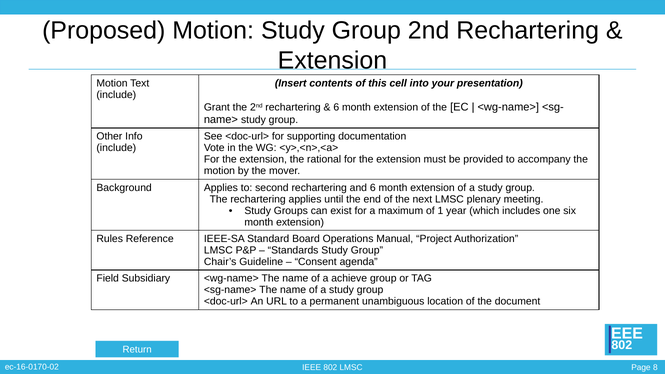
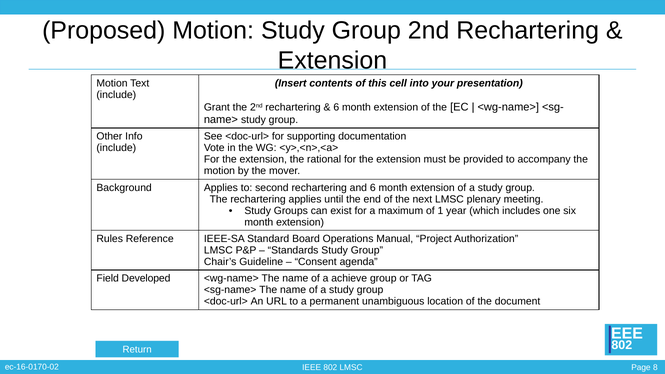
Subsidiary: Subsidiary -> Developed
